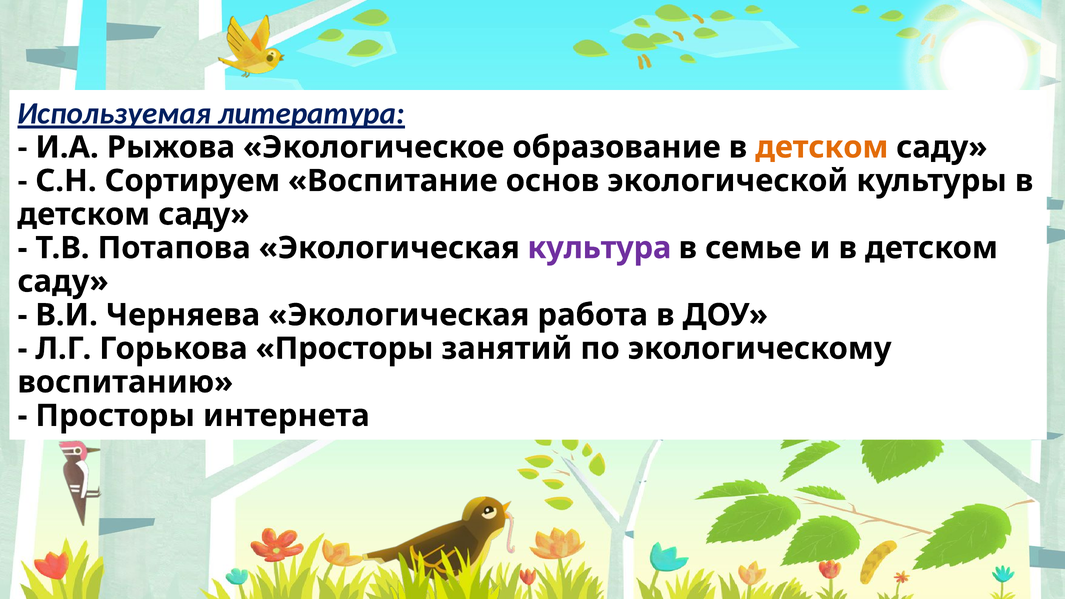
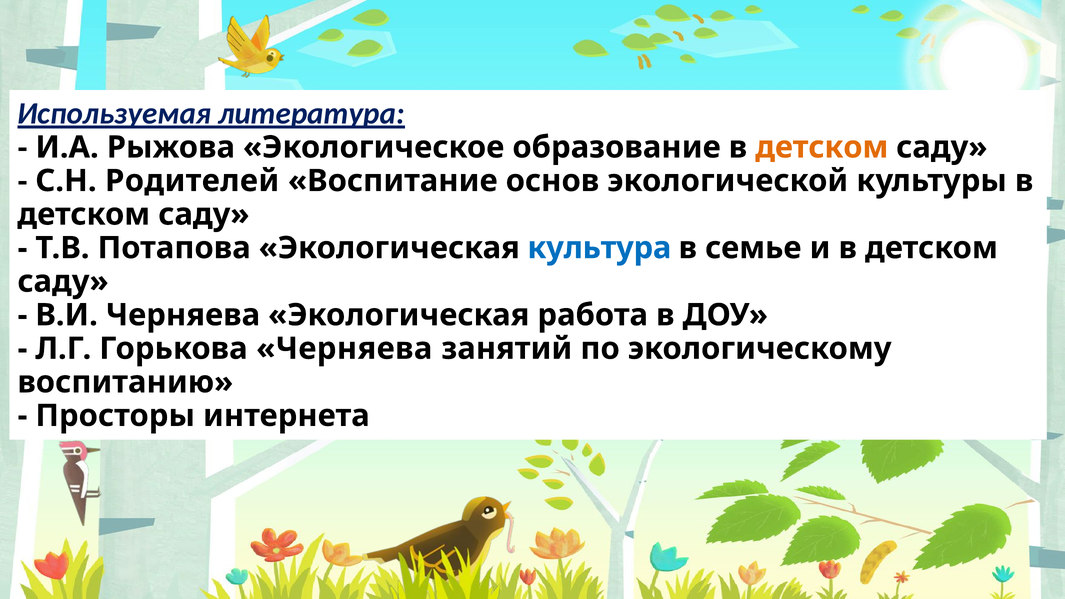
Сортируем: Сортируем -> Родителей
культура colour: purple -> blue
Горькова Просторы: Просторы -> Черняева
